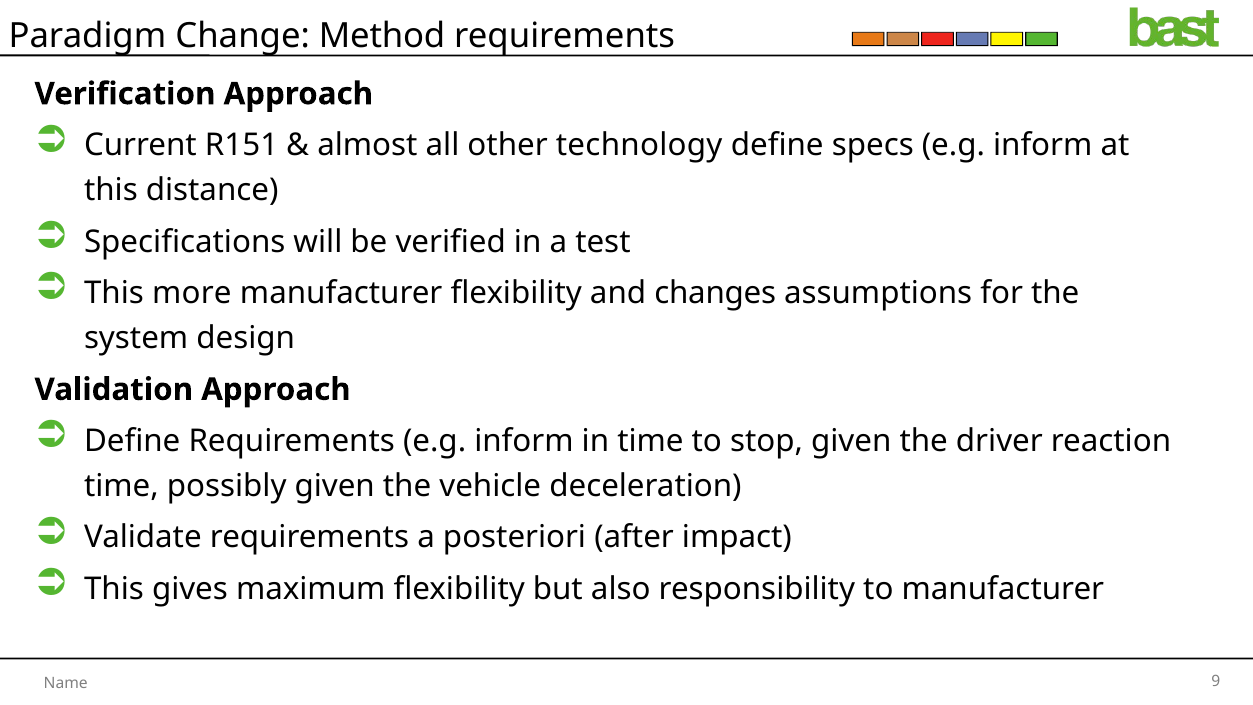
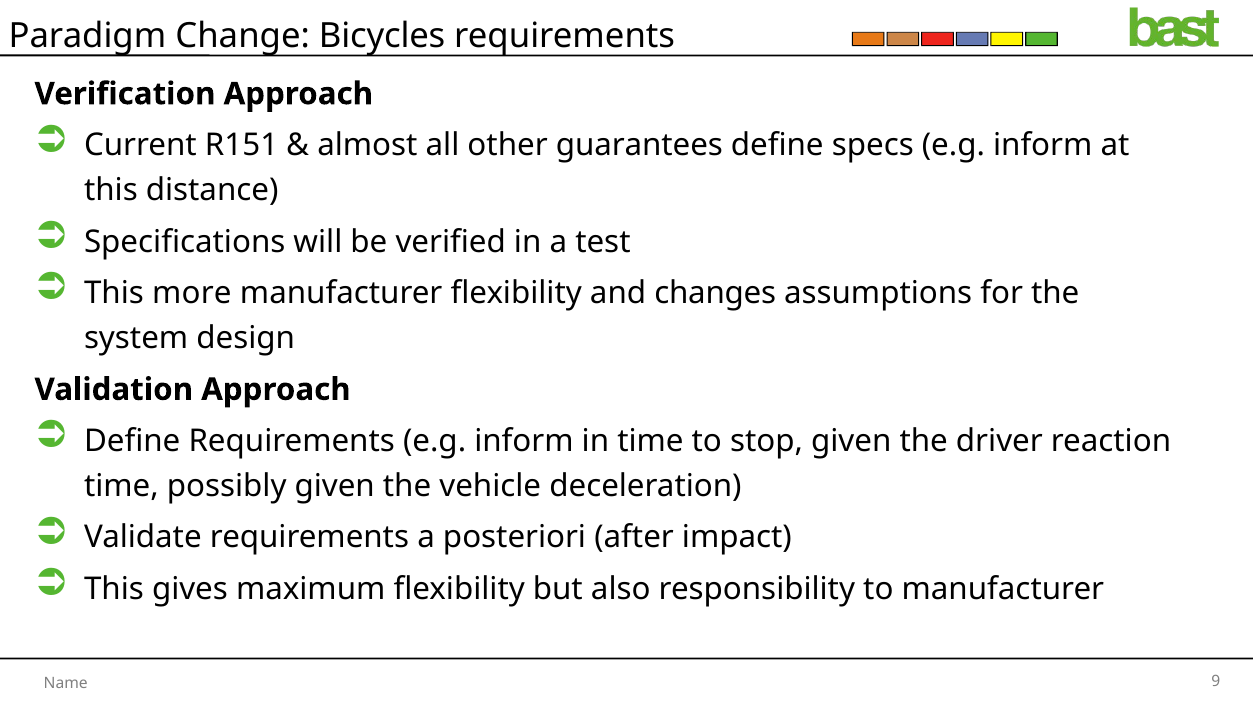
Method: Method -> Bicycles
technology: technology -> guarantees
